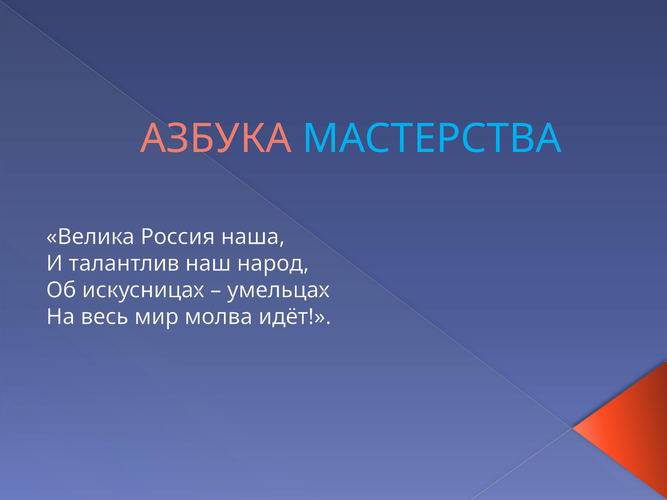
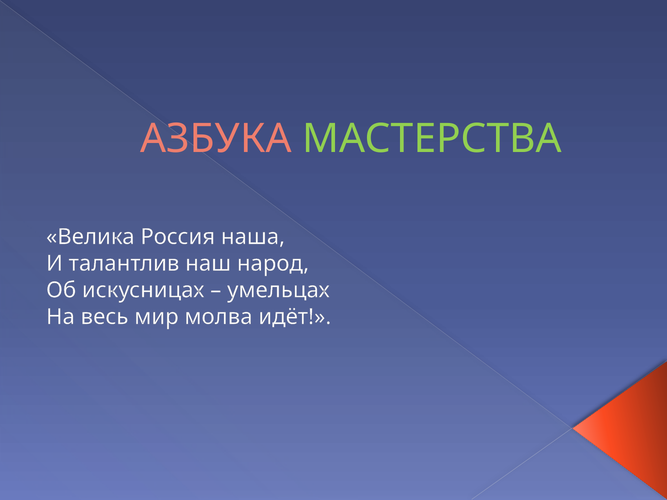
МАСТЕРСТВА colour: light blue -> light green
